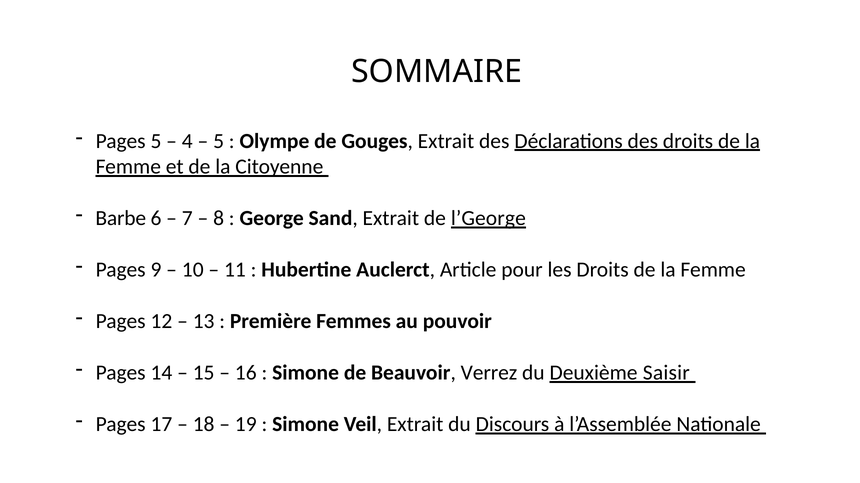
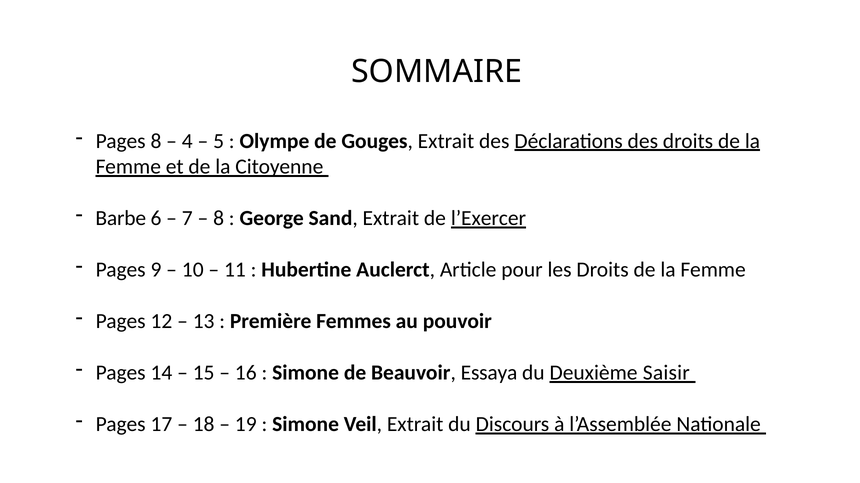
Pages 5: 5 -> 8
l’George: l’George -> l’Exercer
Verrez: Verrez -> Essaya
